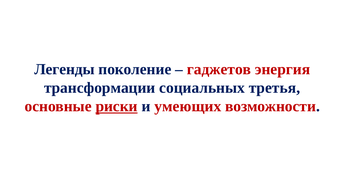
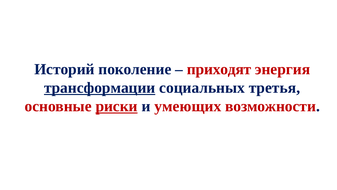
Легенды: Легенды -> Историй
гаджетов: гаджетов -> приходят
трансформации underline: none -> present
